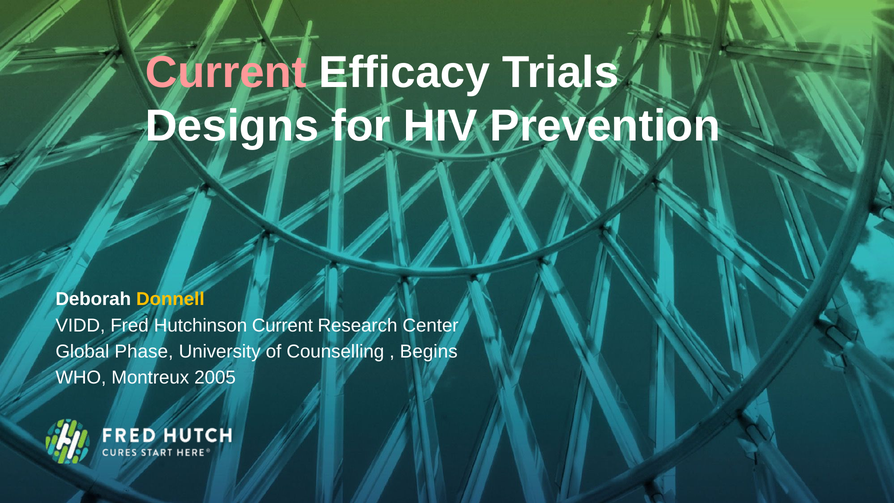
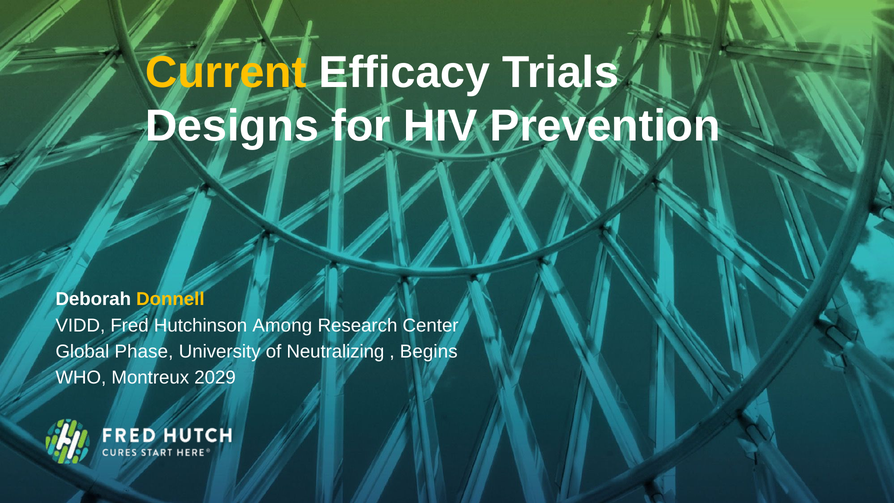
Current at (226, 72) colour: pink -> yellow
Hutchinson Current: Current -> Among
Counselling: Counselling -> Neutralizing
2005: 2005 -> 2029
